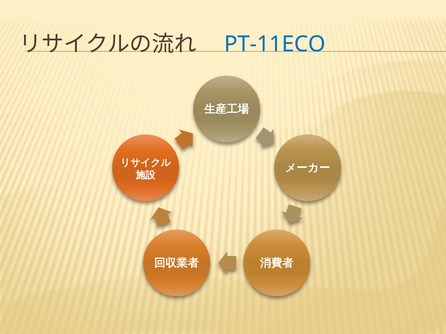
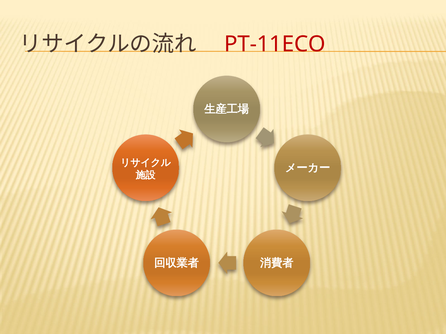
PT-11ECO colour: blue -> red
